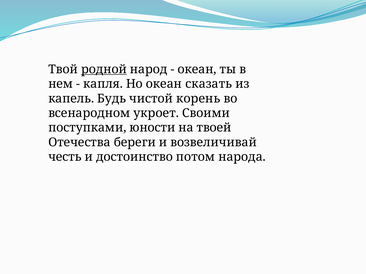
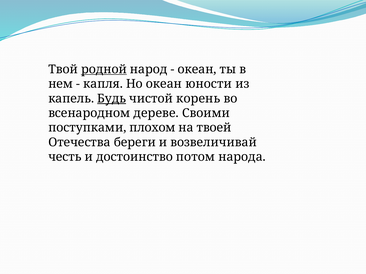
сказать: сказать -> юности
Будь underline: none -> present
укроет: укроет -> дереве
юности: юности -> плохом
